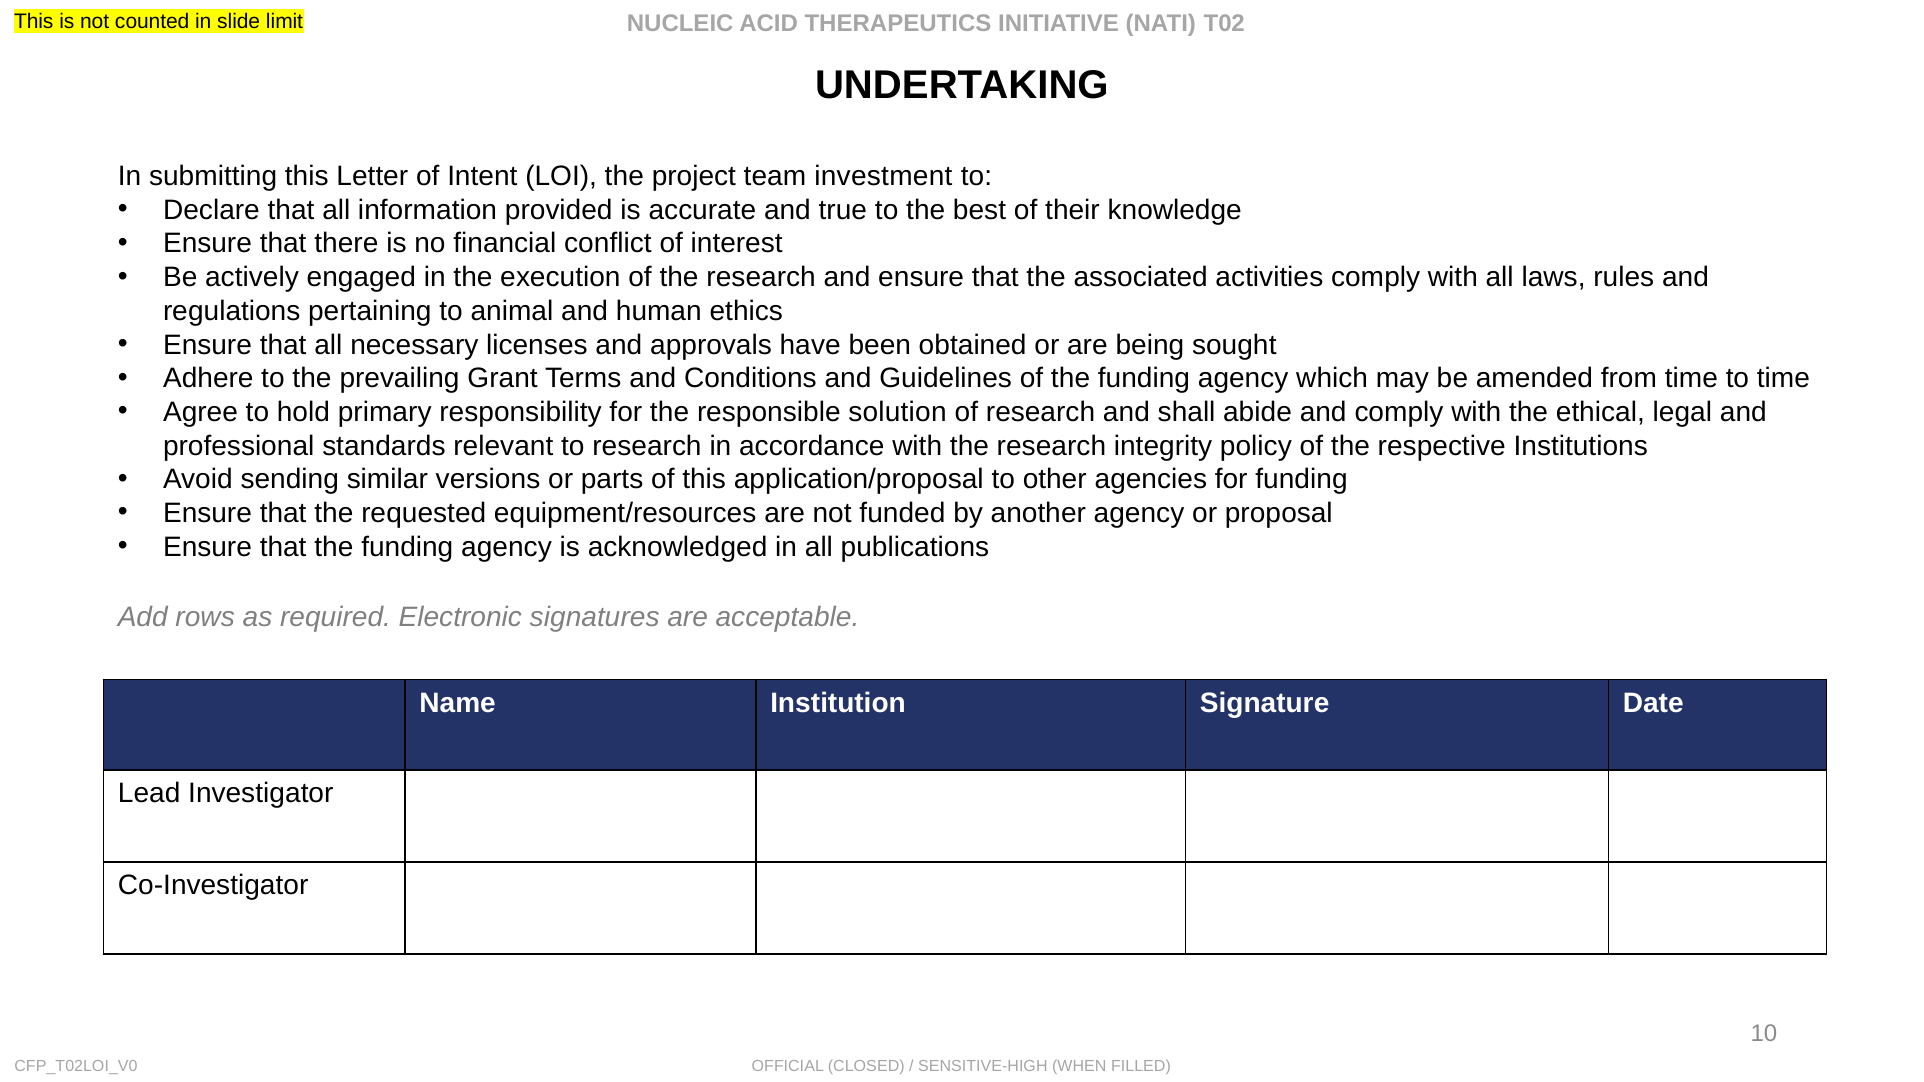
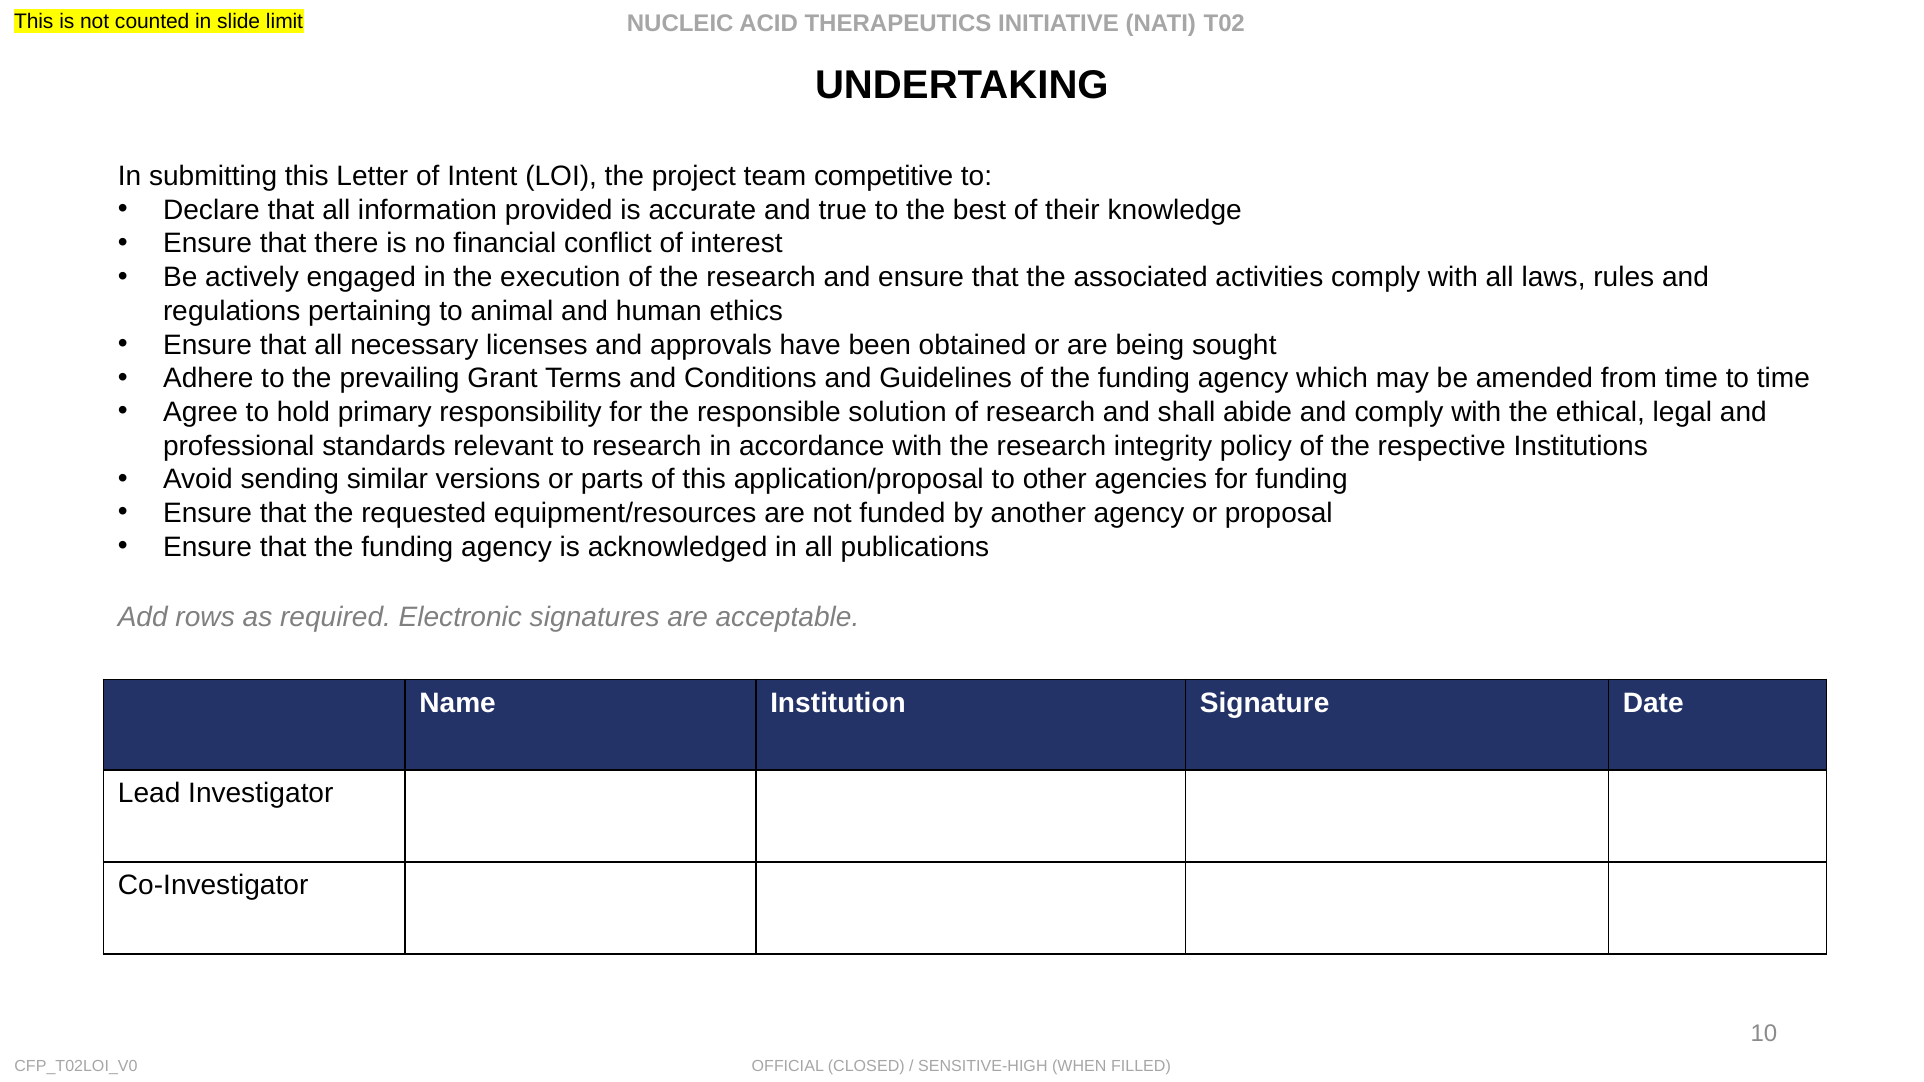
investment: investment -> competitive
